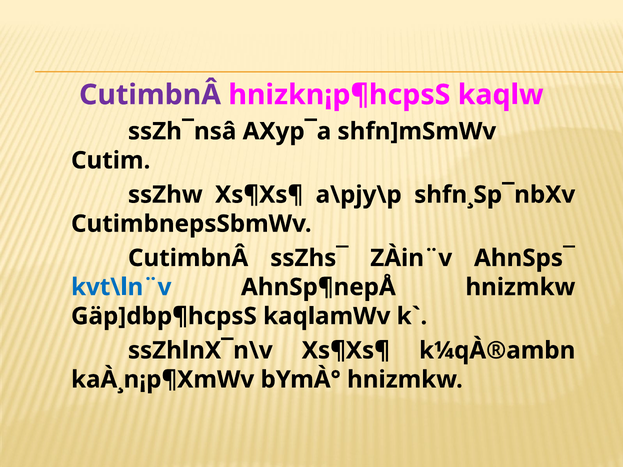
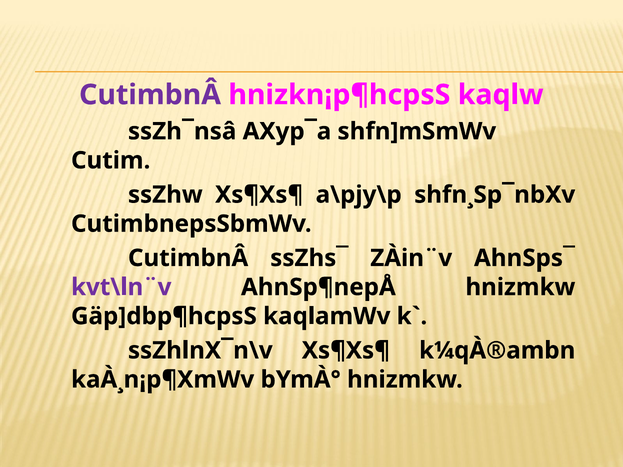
kvt\ln¨v colour: blue -> purple
